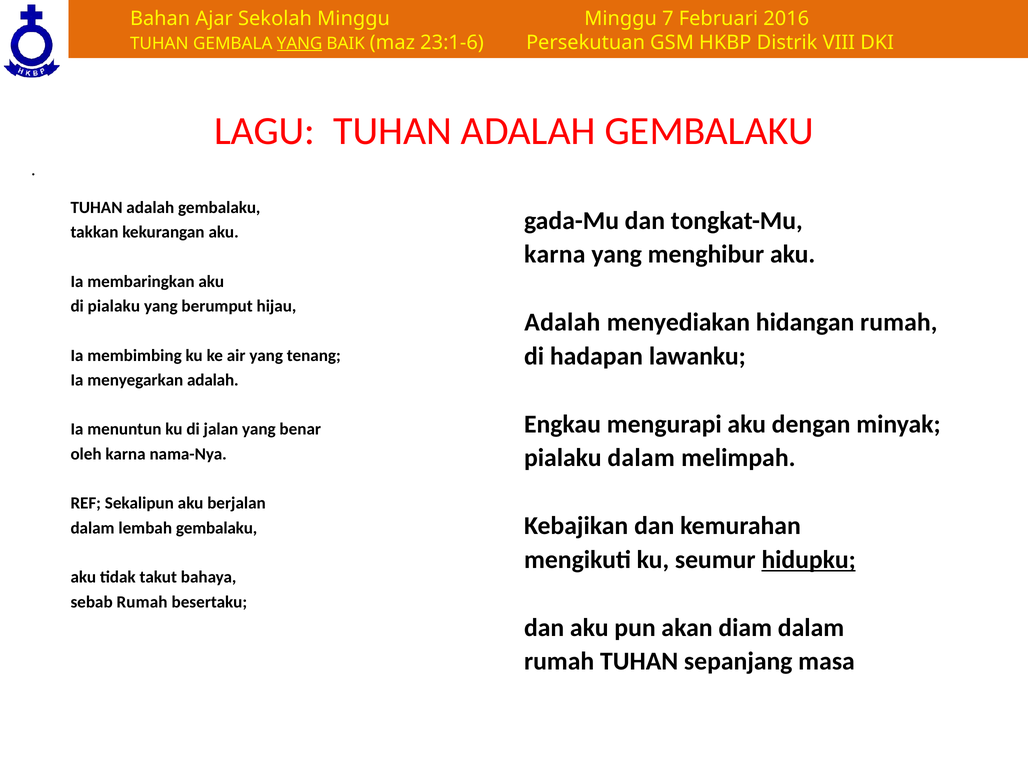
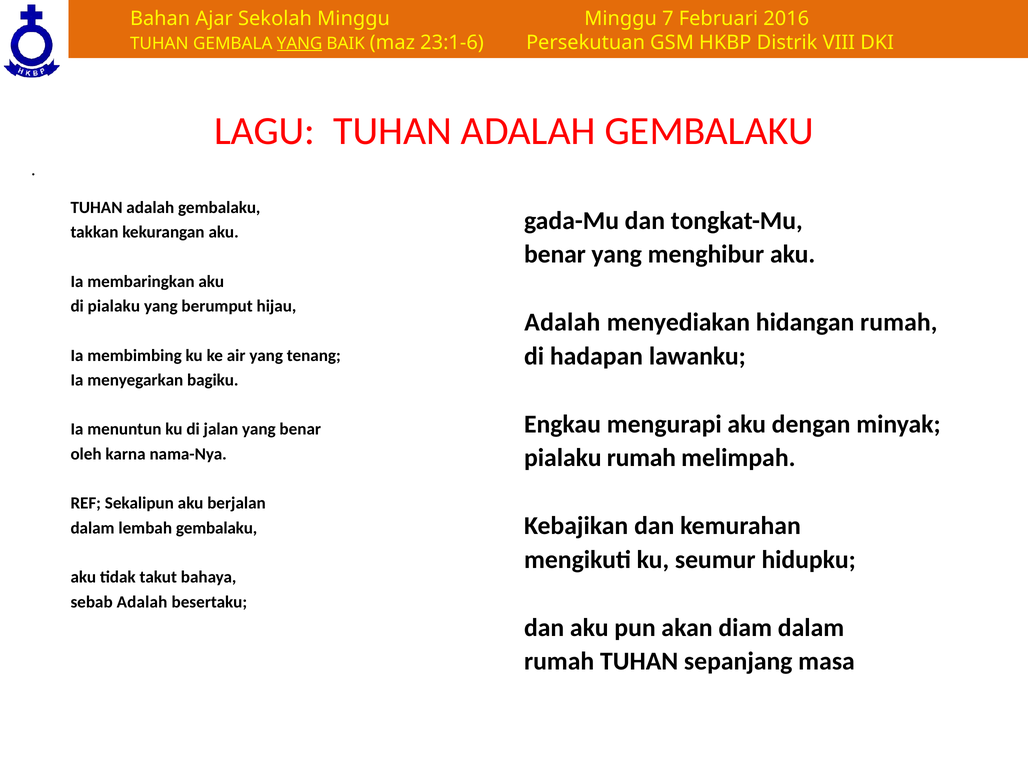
karna at (555, 254): karna -> benar
menyegarkan adalah: adalah -> bagiku
pialaku dalam: dalam -> rumah
hidupku underline: present -> none
sebab Rumah: Rumah -> Adalah
